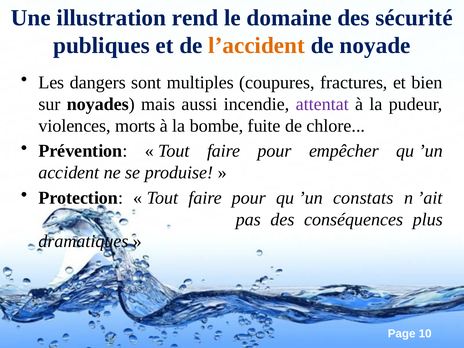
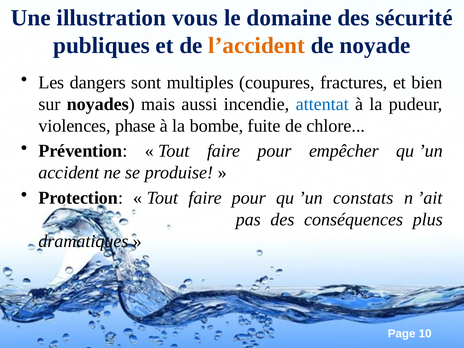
rend: rend -> vous
attentat colour: purple -> blue
morts: morts -> phase
